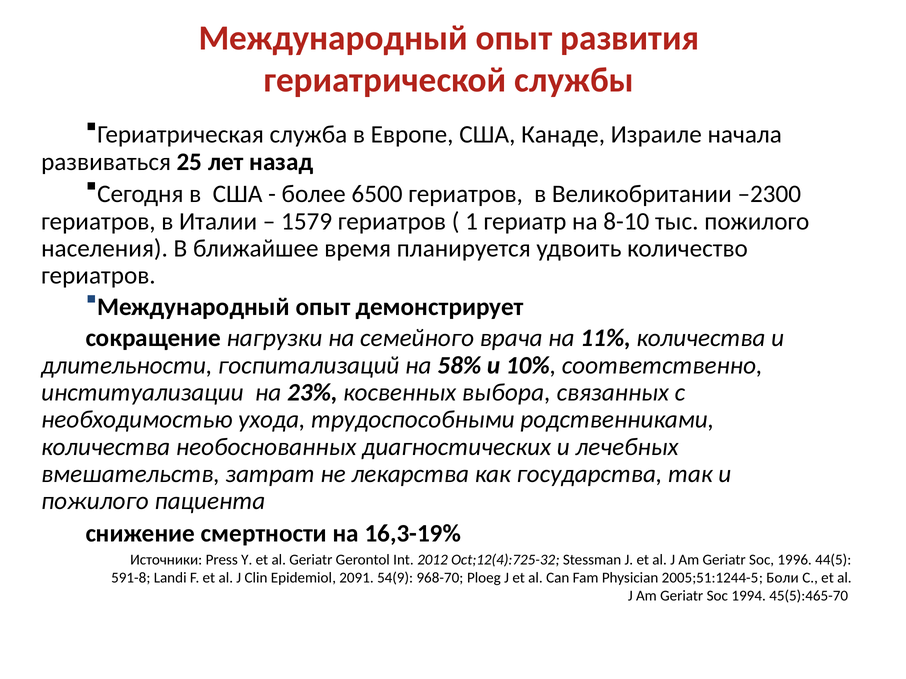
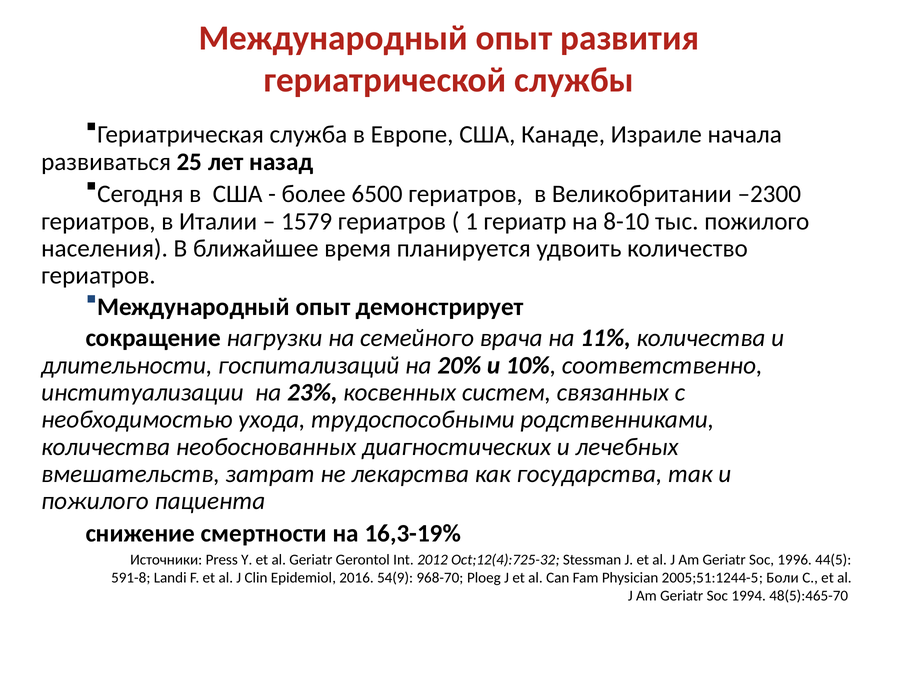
58%: 58% -> 20%
выбора: выбора -> систем
2091: 2091 -> 2016
45(5):465-70: 45(5):465-70 -> 48(5):465-70
